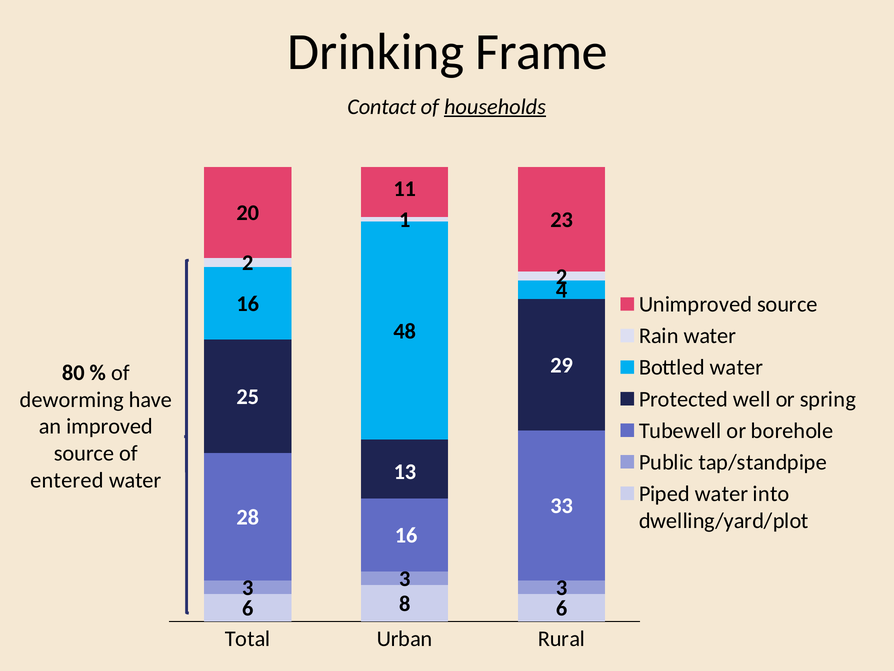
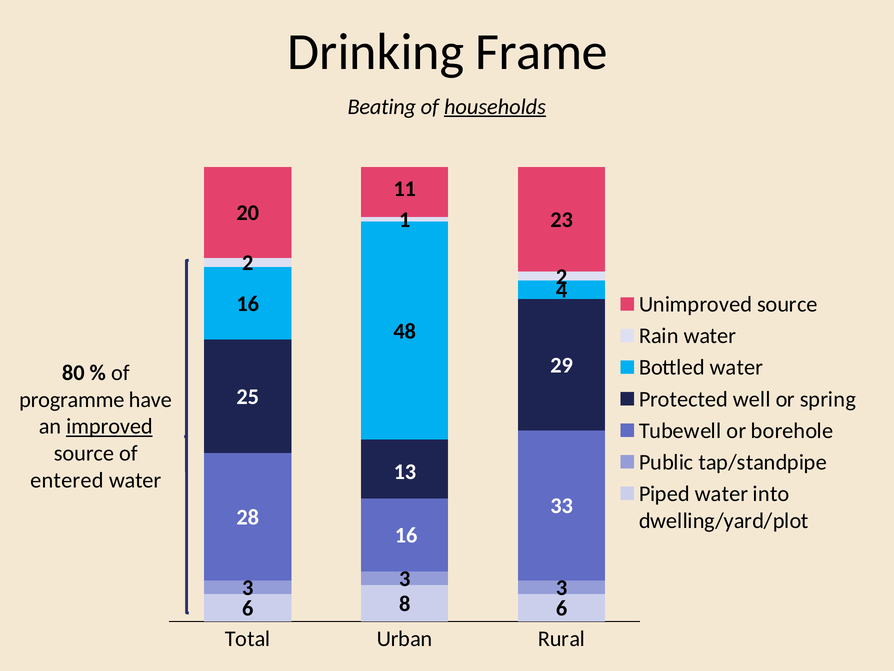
Contact: Contact -> Beating
deworming: deworming -> programme
improved underline: none -> present
